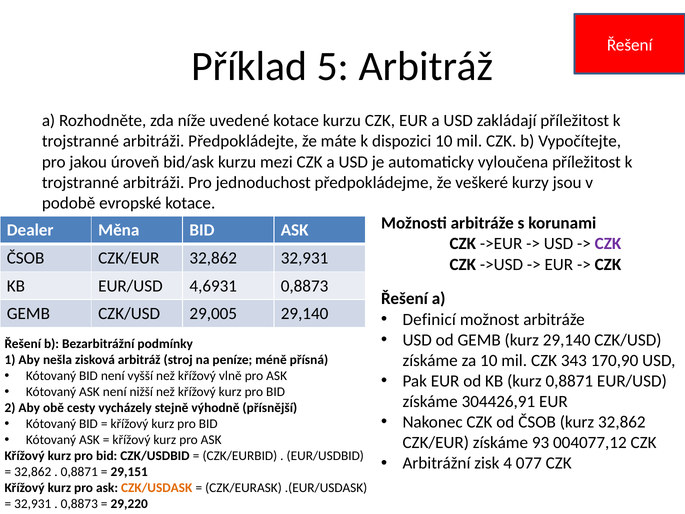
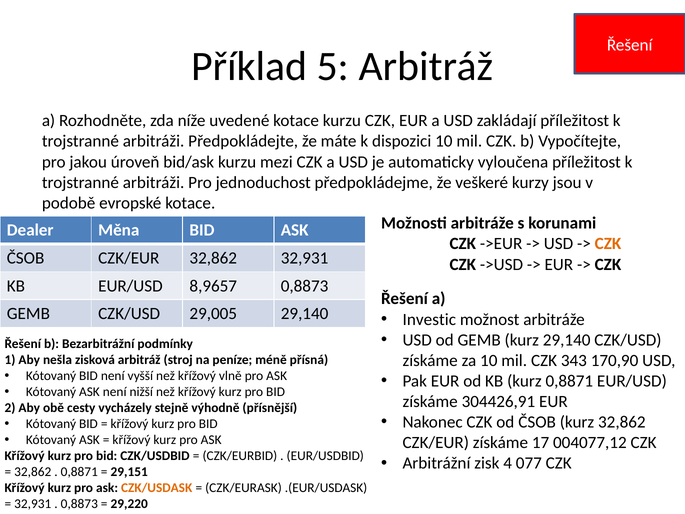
CZK at (608, 244) colour: purple -> orange
4,6931: 4,6931 -> 8,9657
Definicí: Definicí -> Investic
93: 93 -> 17
